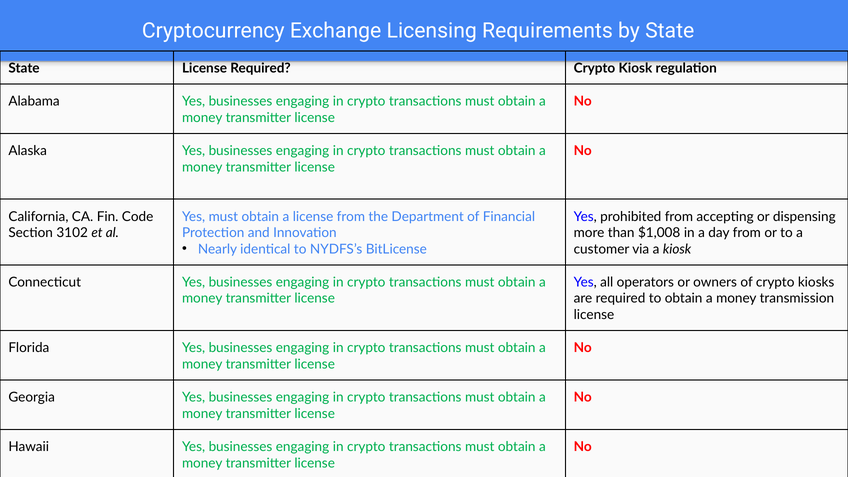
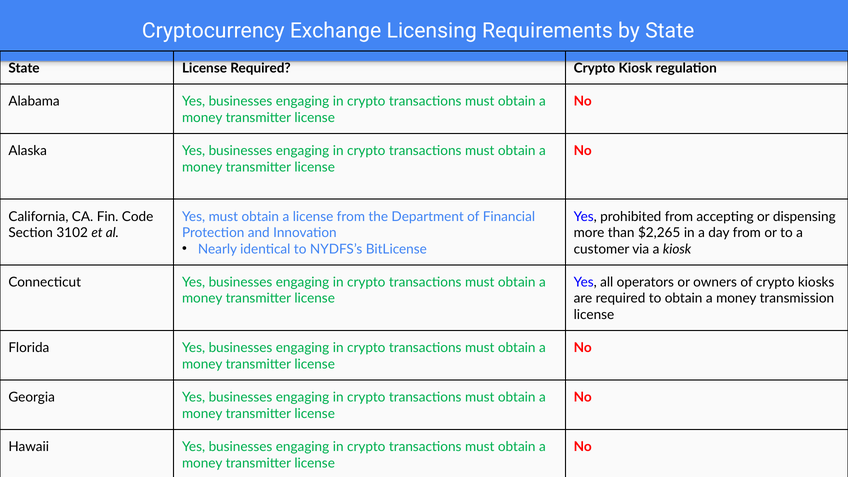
$1,008: $1,008 -> $2,265
